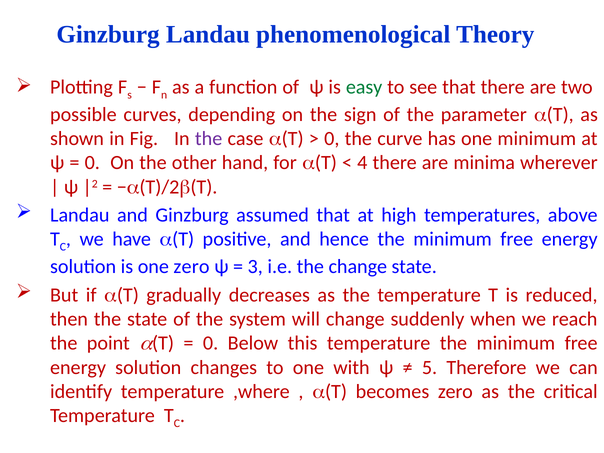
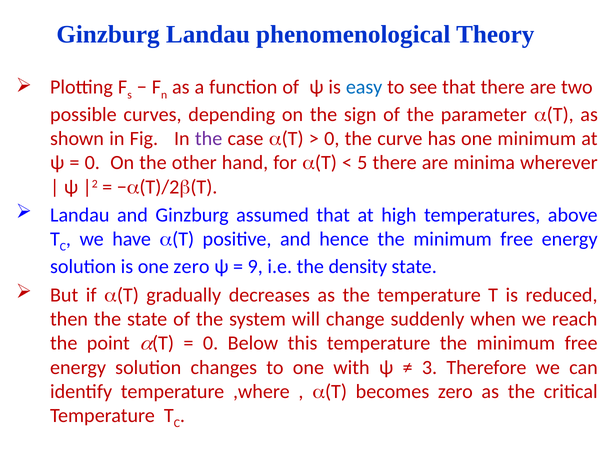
easy colour: green -> blue
4: 4 -> 5
3: 3 -> 9
the change: change -> density
5: 5 -> 3
